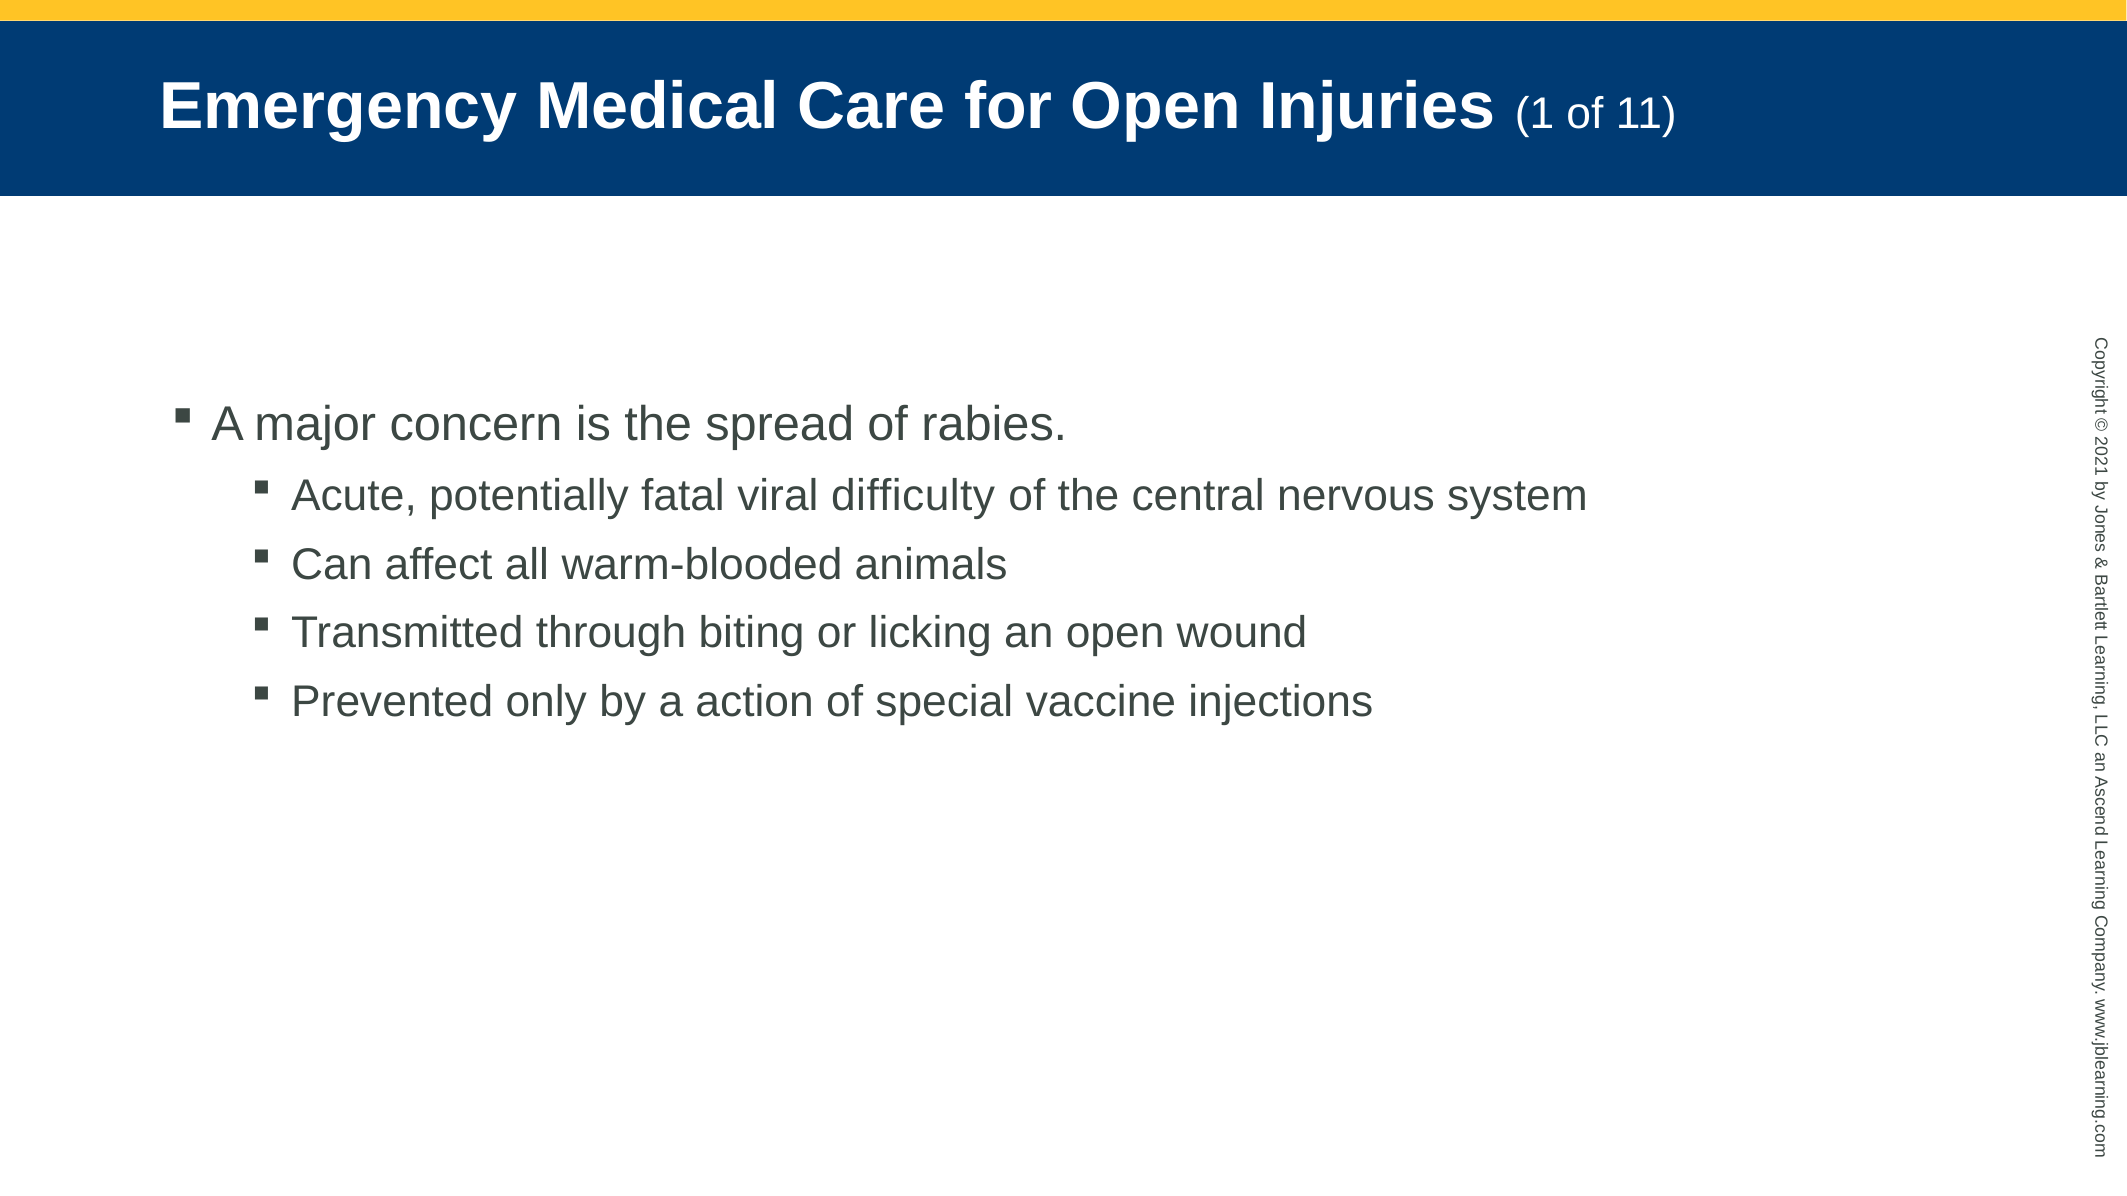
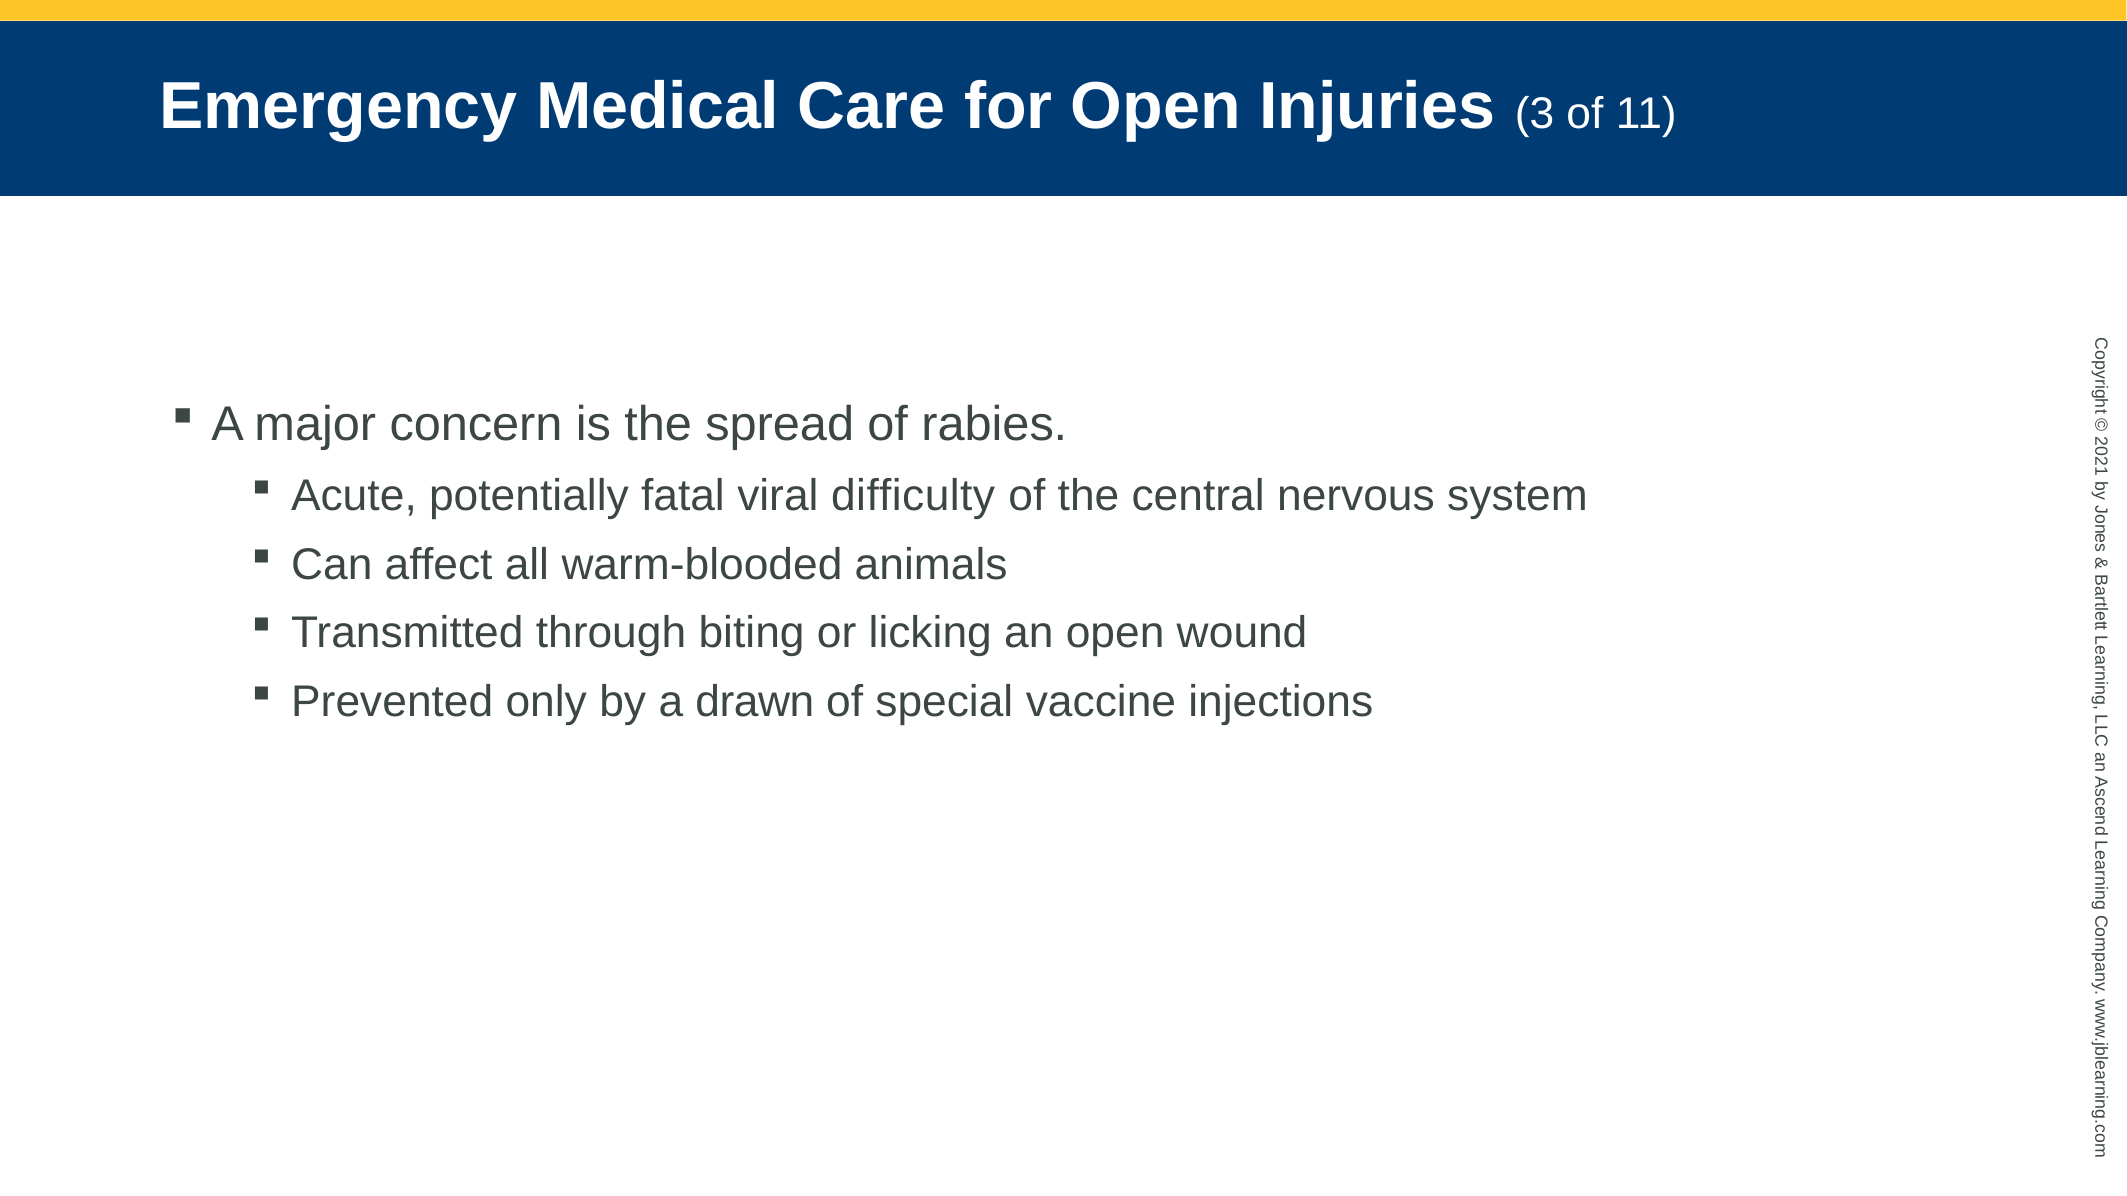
Injuries 1: 1 -> 3
action: action -> drawn
